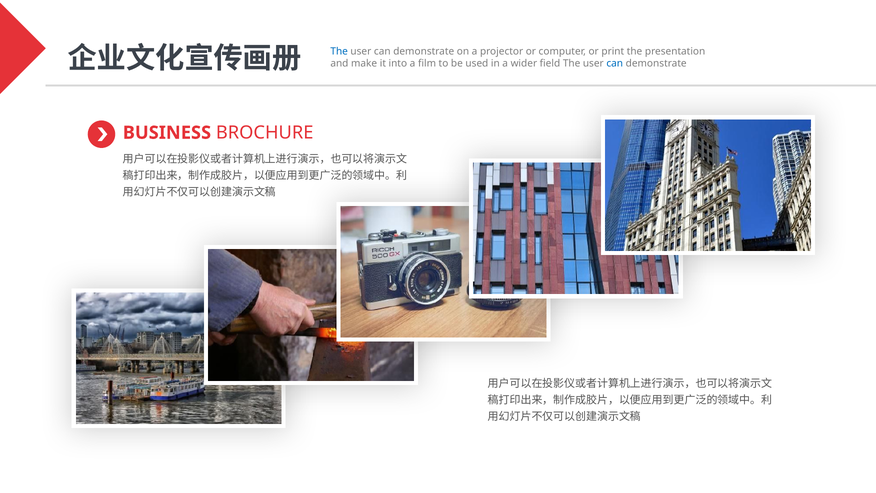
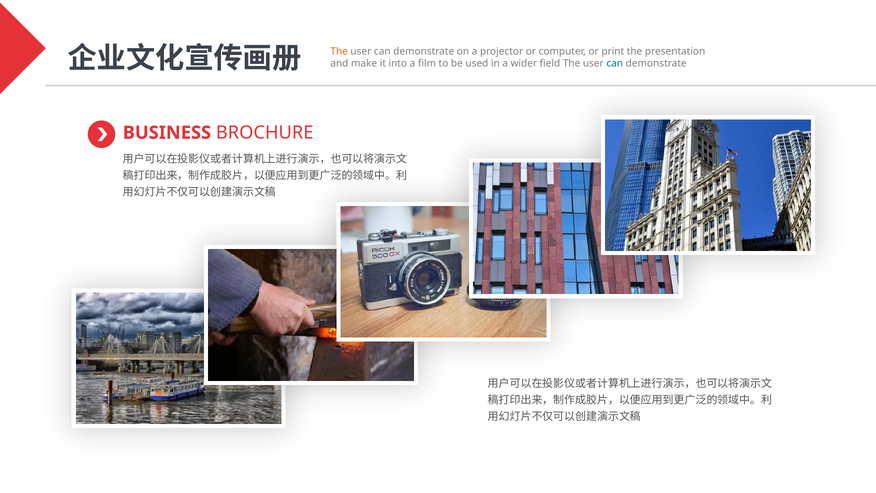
The at (339, 51) colour: blue -> orange
